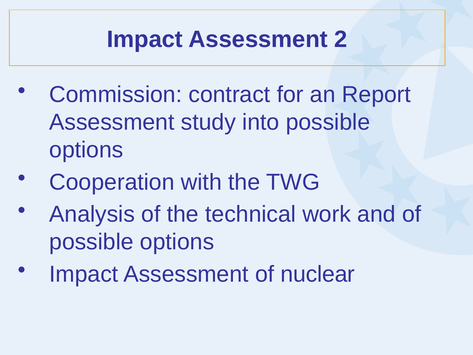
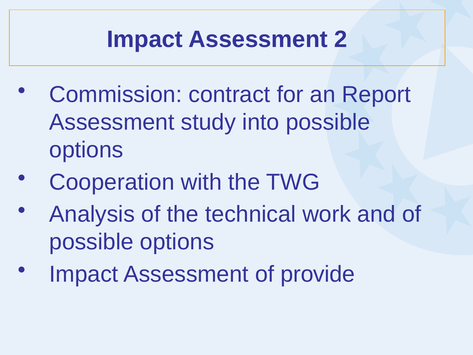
nuclear: nuclear -> provide
